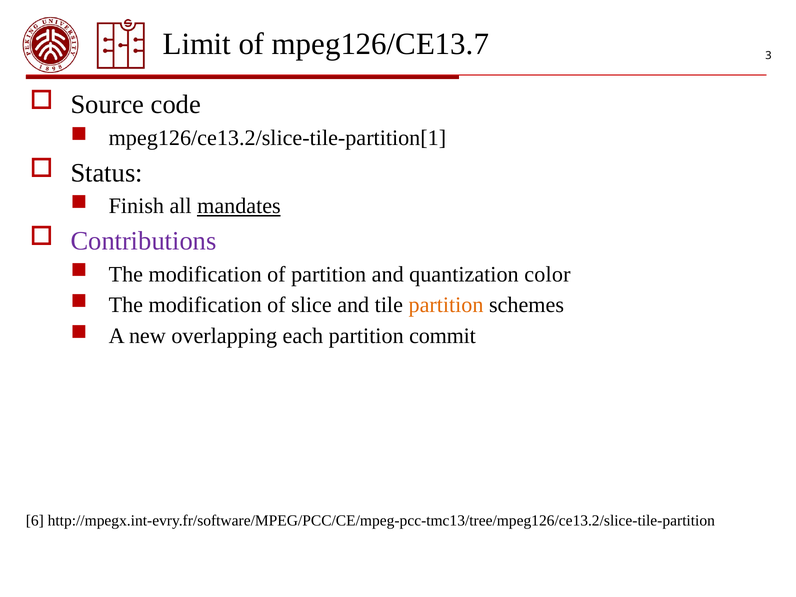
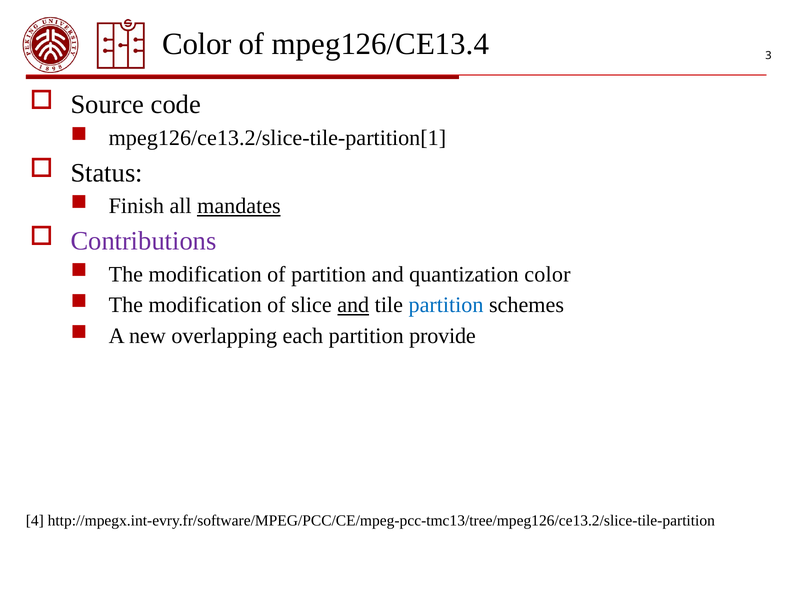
Limit at (197, 44): Limit -> Color
mpeg126/CE13.7: mpeg126/CE13.7 -> mpeg126/CE13.4
and at (353, 305) underline: none -> present
partition at (446, 305) colour: orange -> blue
commit: commit -> provide
6: 6 -> 4
